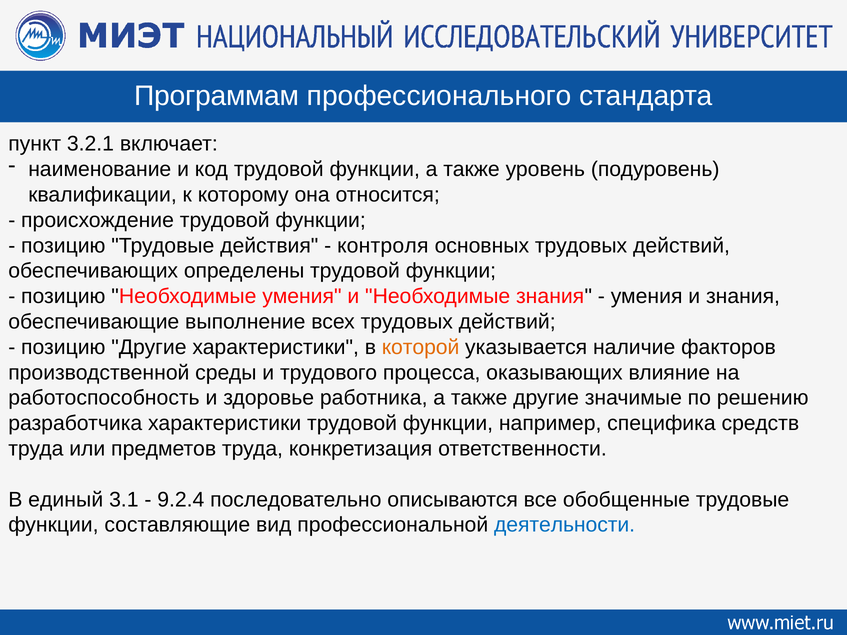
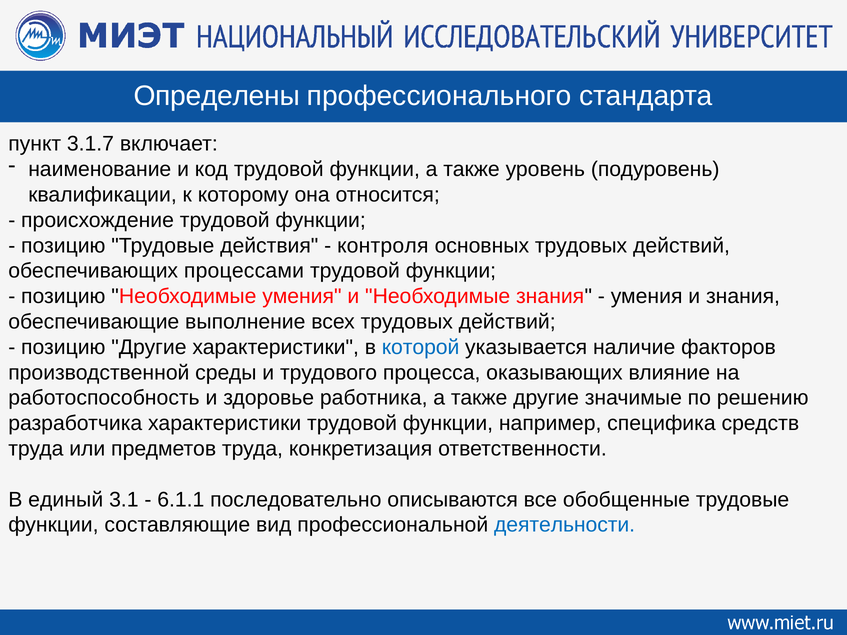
Программам: Программам -> Определены
3.2.1: 3.2.1 -> 3.1.7
определены: определены -> процессами
которой colour: orange -> blue
9.2.4: 9.2.4 -> 6.1.1
